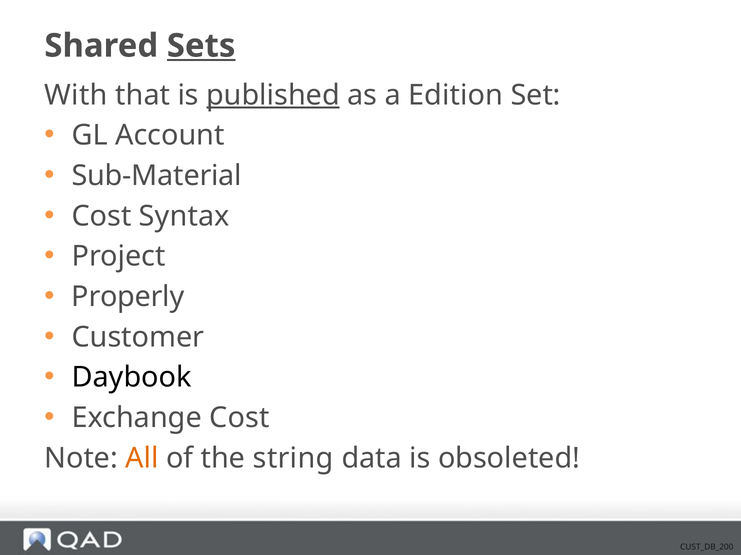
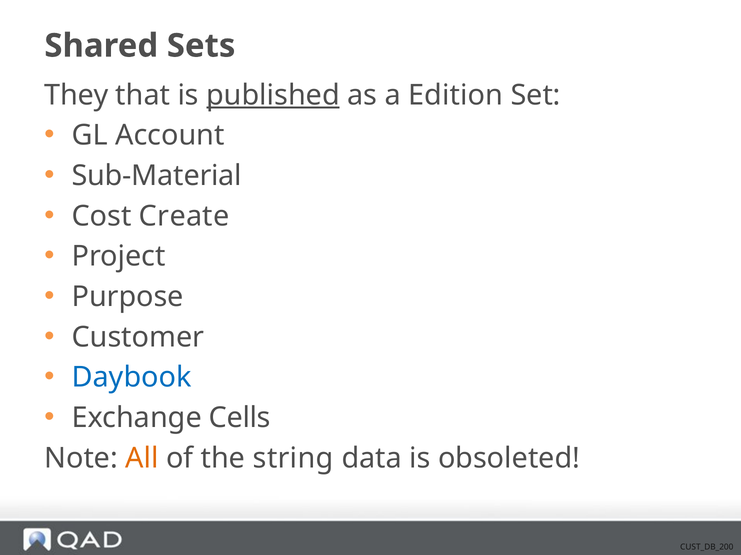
Sets underline: present -> none
With: With -> They
Syntax: Syntax -> Create
Properly: Properly -> Purpose
Daybook colour: black -> blue
Exchange Cost: Cost -> Cells
